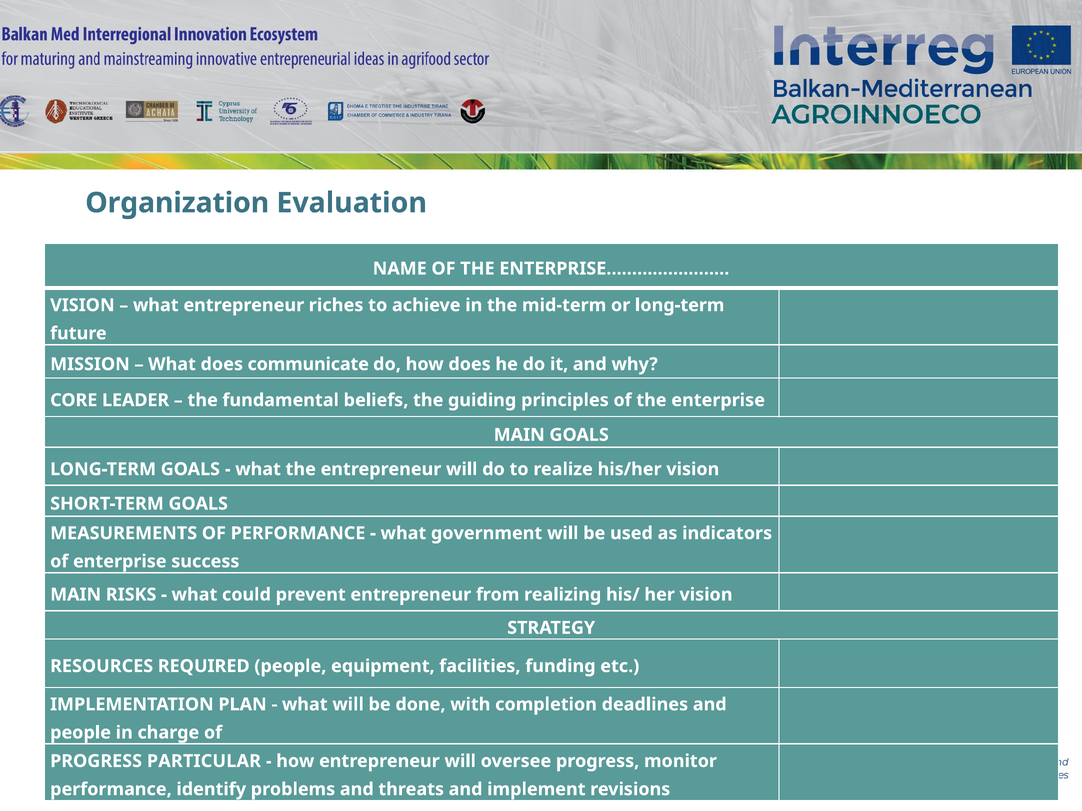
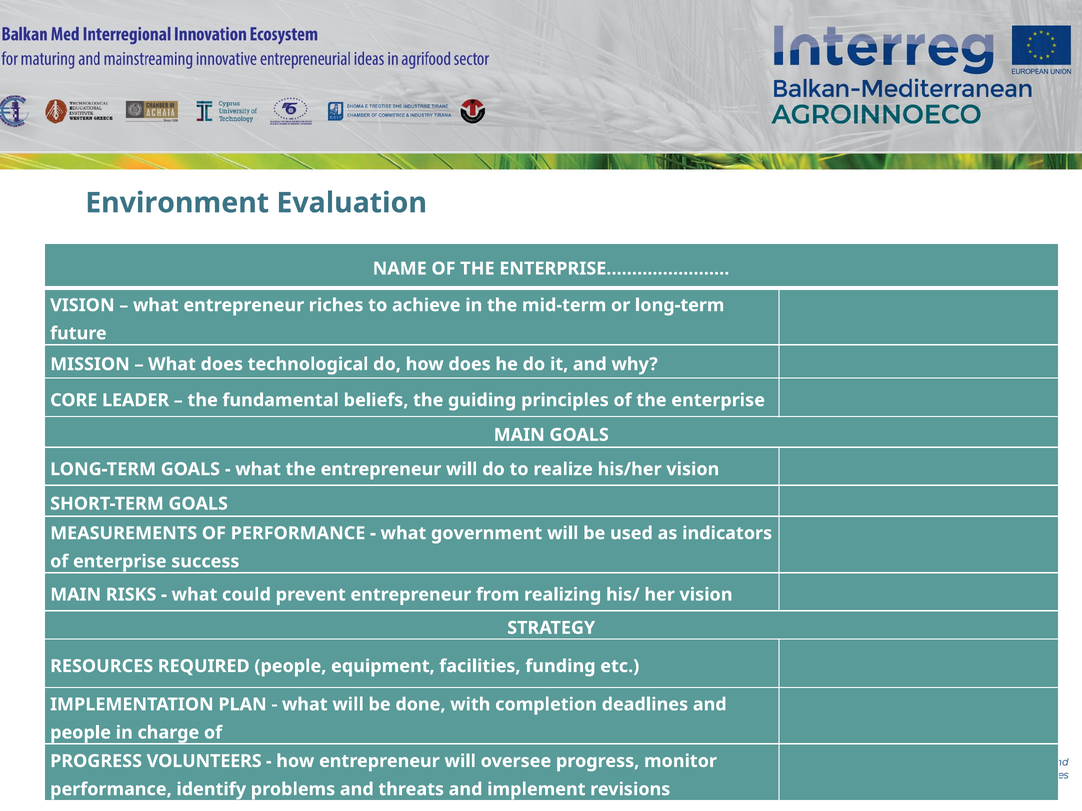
Organization: Organization -> Environment
communicate: communicate -> technological
PARTICULAR: PARTICULAR -> VOLUNTEERS
